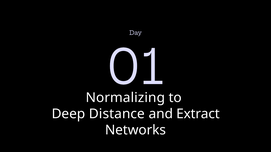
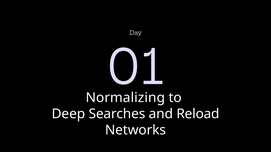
Distance: Distance -> Searches
Extract: Extract -> Reload
